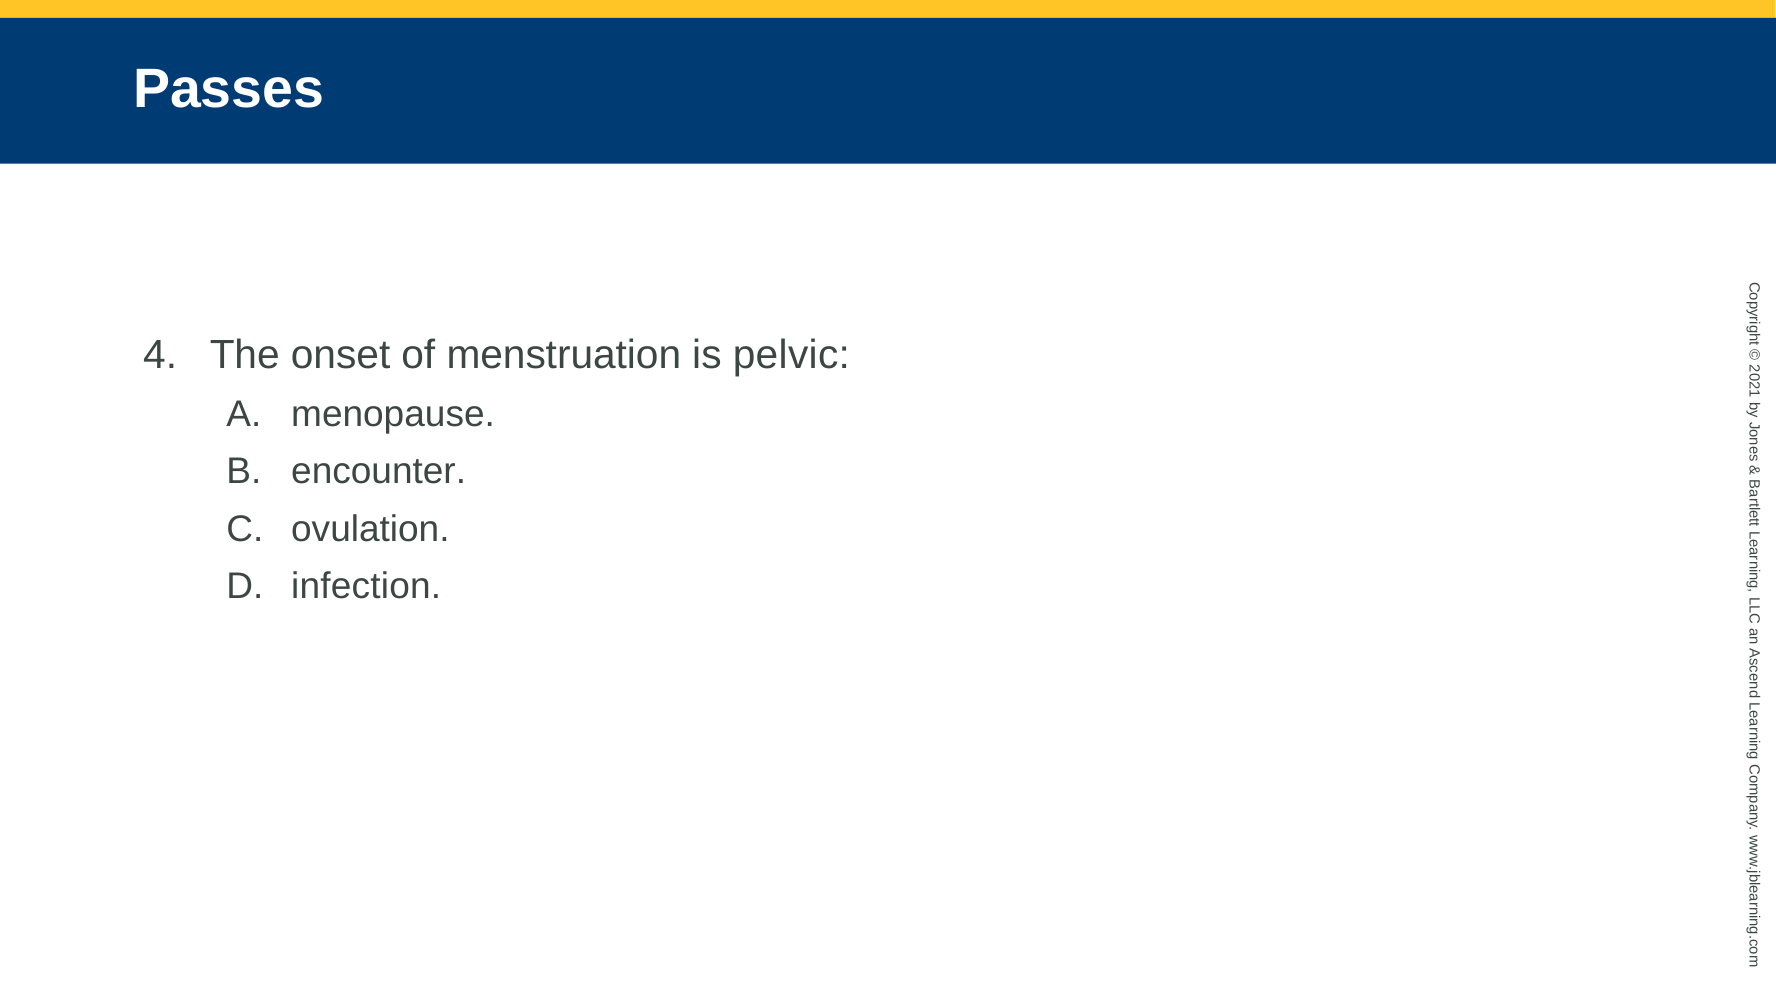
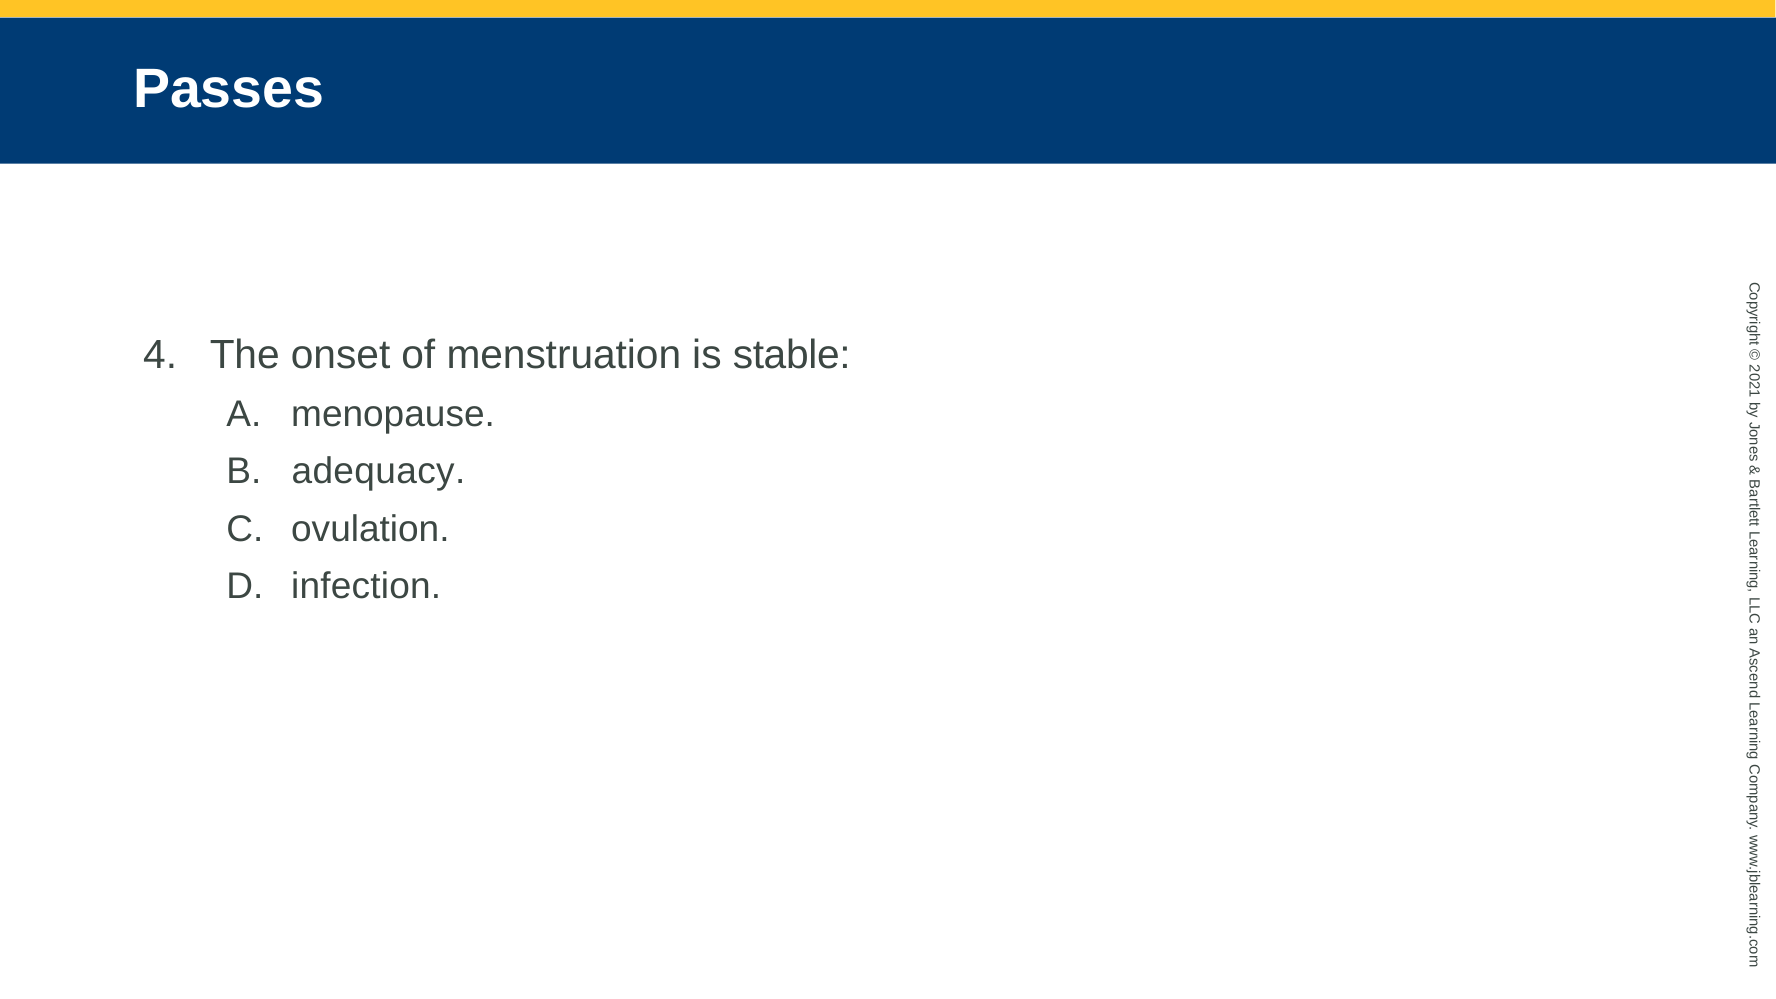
pelvic: pelvic -> stable
encounter: encounter -> adequacy
